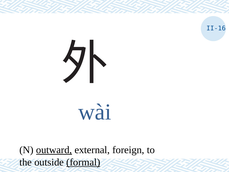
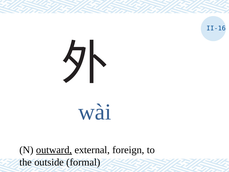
formal underline: present -> none
